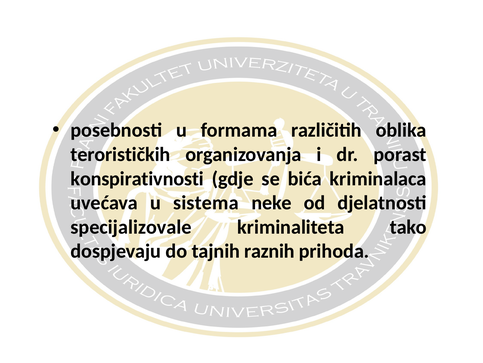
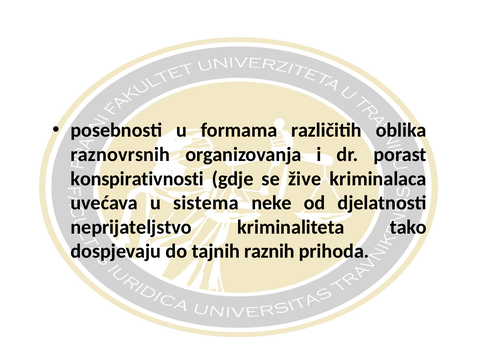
terorističkih: terorističkih -> raznovrsnih
bića: bića -> žive
specijalizovale: specijalizovale -> neprijateljstvo
